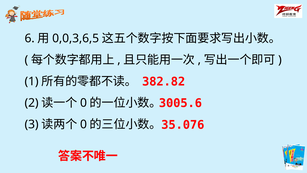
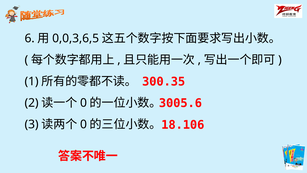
382.82: 382.82 -> 300.35
35.076: 35.076 -> 18.106
